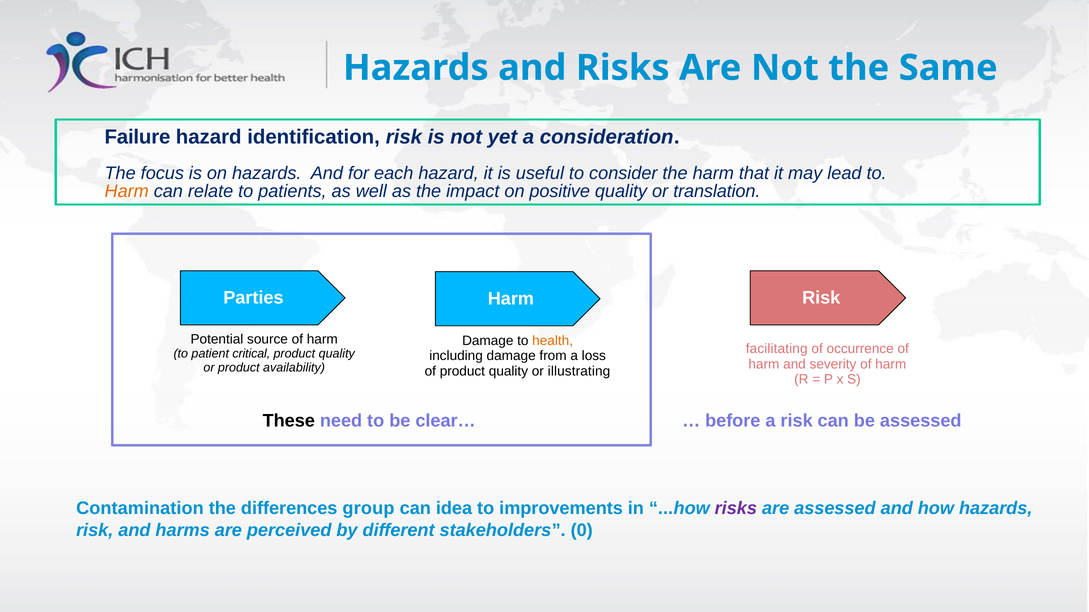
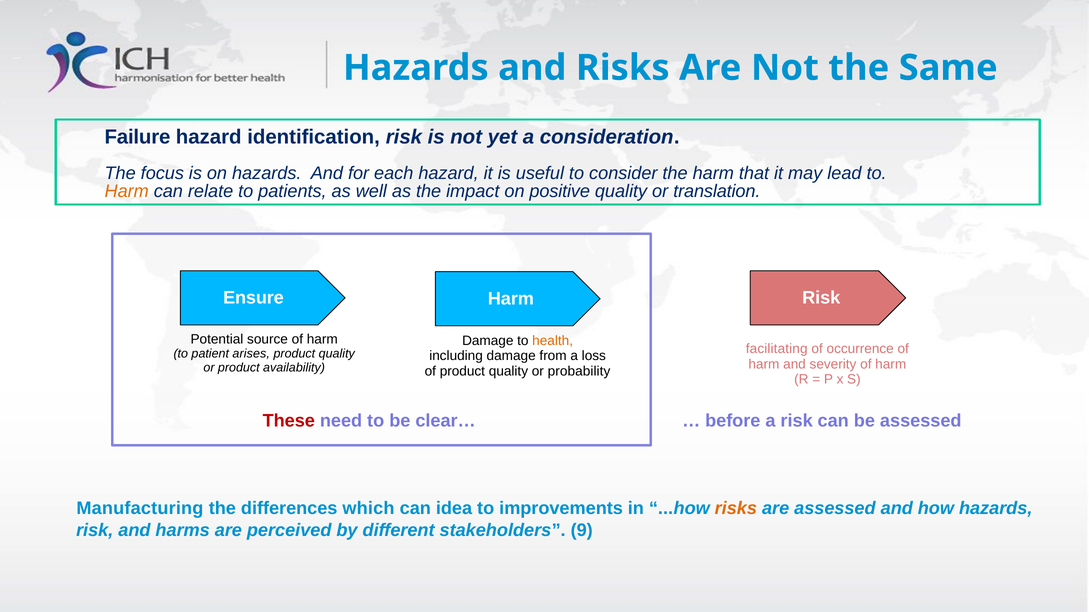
Parties: Parties -> Ensure
critical: critical -> arises
illustrating: illustrating -> probability
These colour: black -> red
Contamination: Contamination -> Manufacturing
group: group -> which
risks at (736, 509) colour: purple -> orange
0: 0 -> 9
